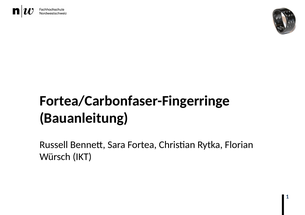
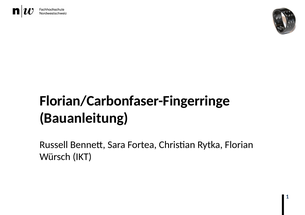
Fortea/Carbonfaser-Fingerringe: Fortea/Carbonfaser-Fingerringe -> Florian/Carbonfaser-Fingerringe
